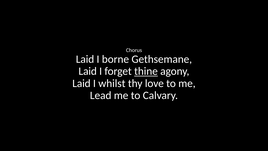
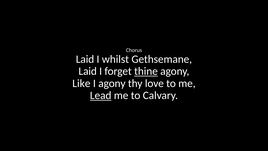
borne: borne -> whilst
Laid at (81, 83): Laid -> Like
I whilst: whilst -> agony
Lead underline: none -> present
